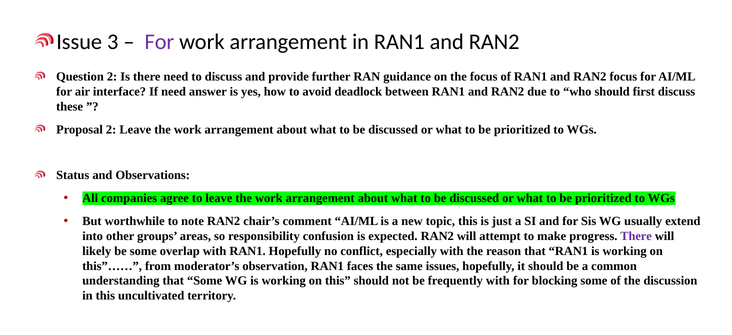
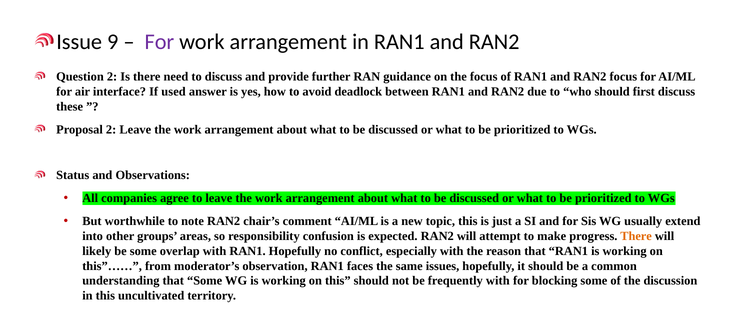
3: 3 -> 9
If need: need -> used
There at (636, 236) colour: purple -> orange
